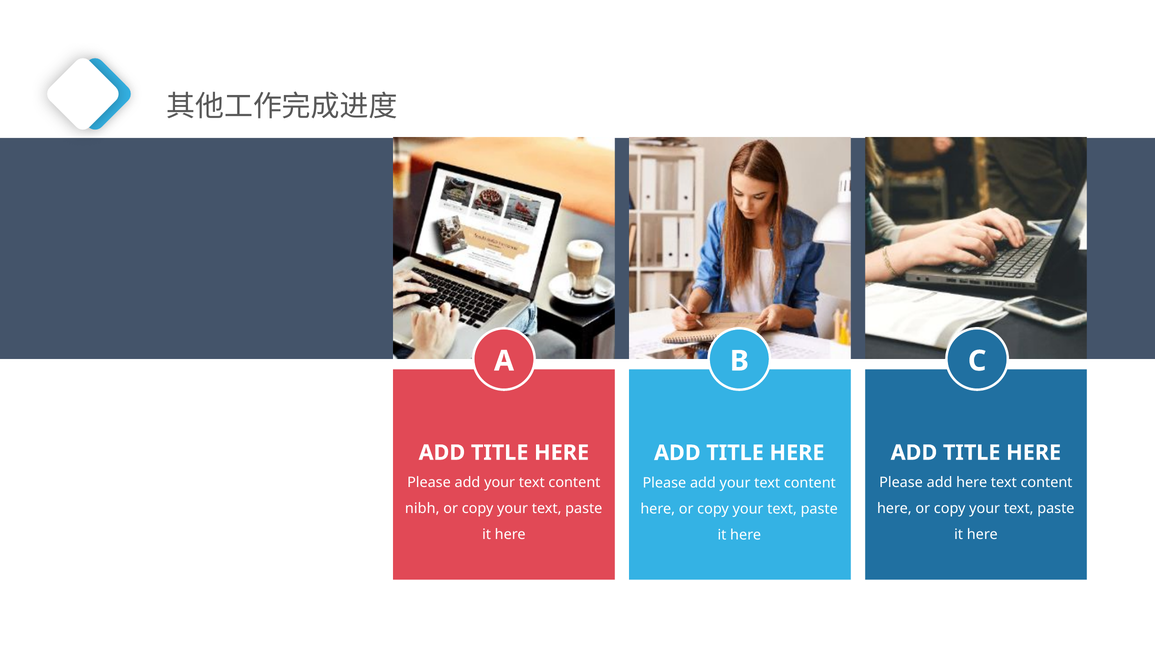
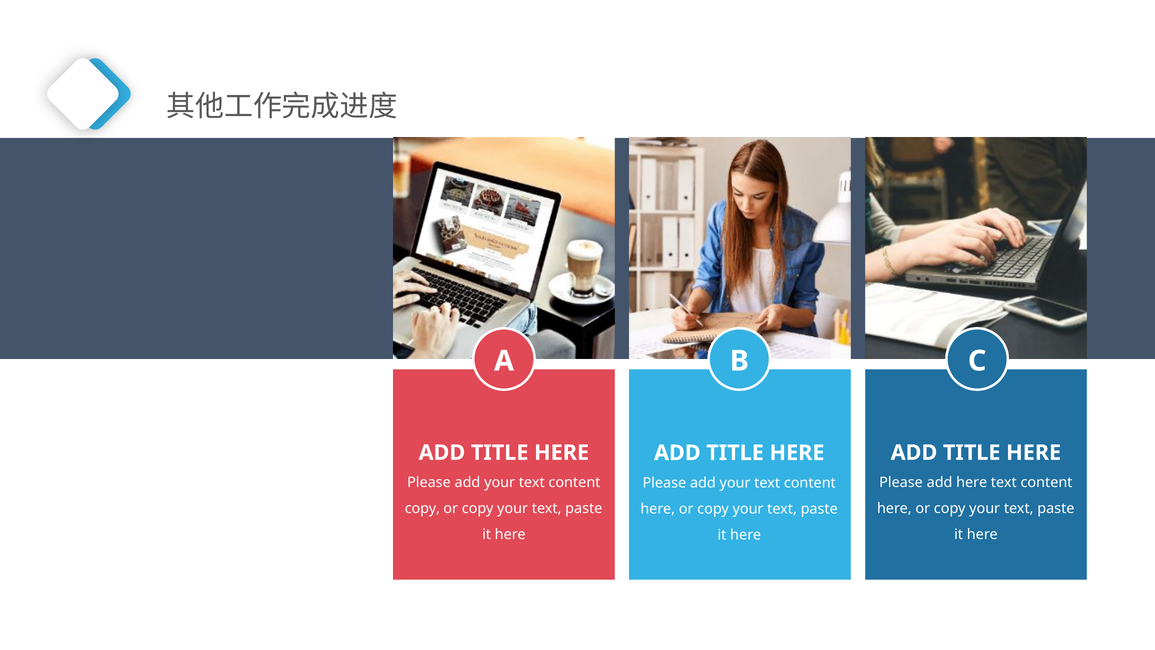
nibh at (422, 508): nibh -> copy
